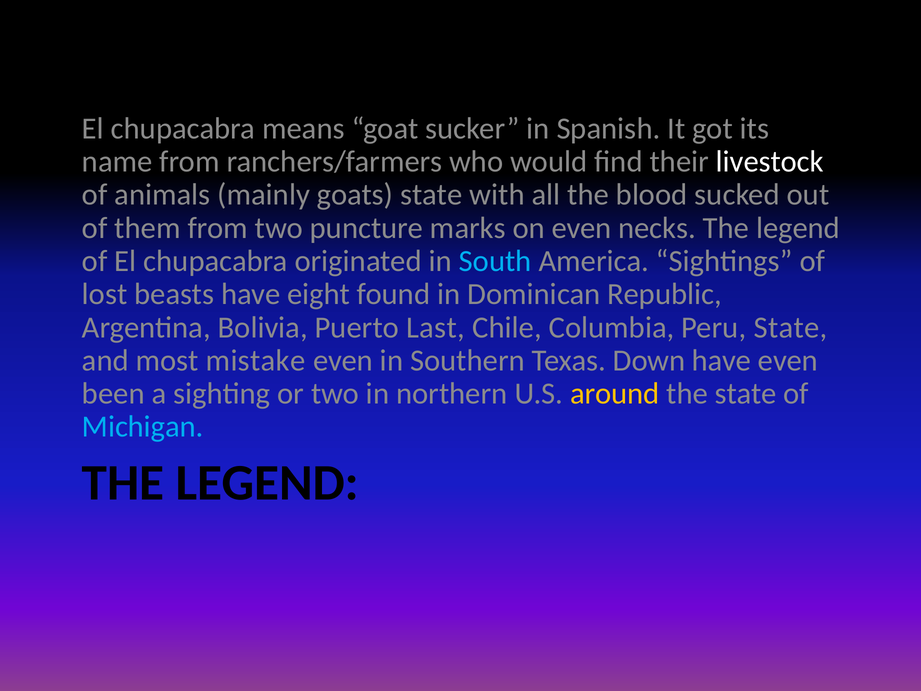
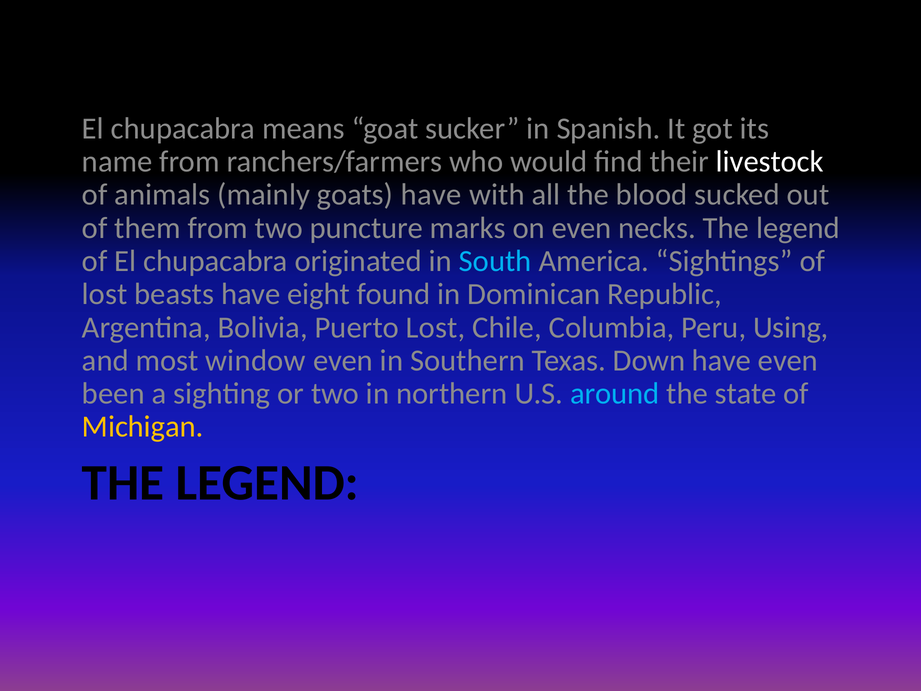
goats state: state -> have
Puerto Last: Last -> Lost
Peru State: State -> Using
mistake: mistake -> window
around colour: yellow -> light blue
Michigan colour: light blue -> yellow
